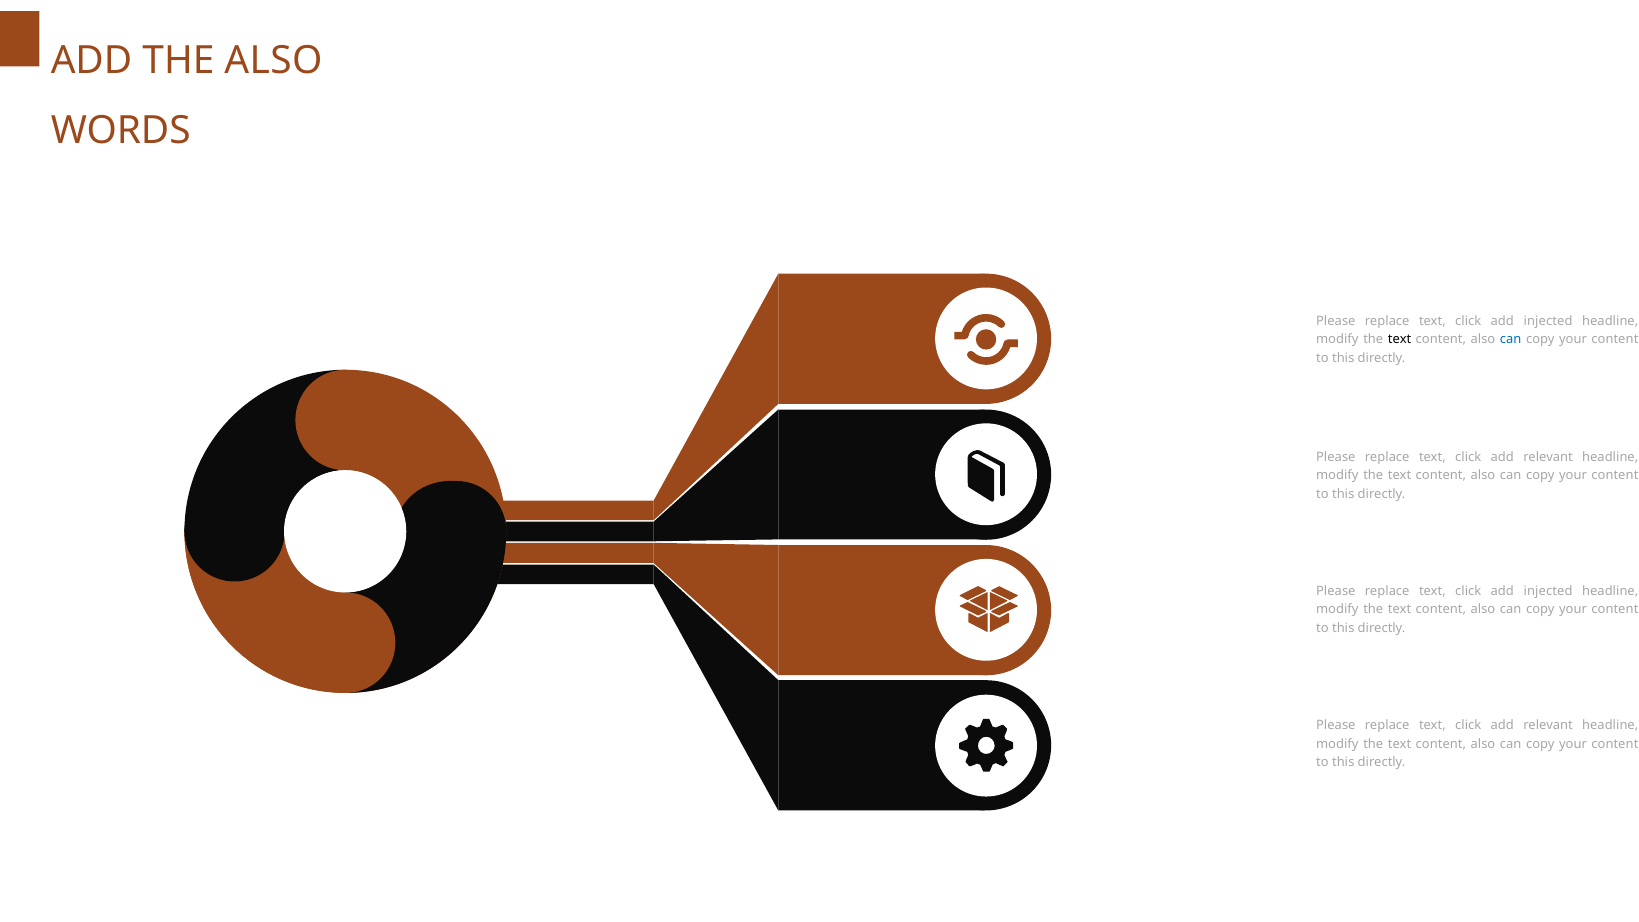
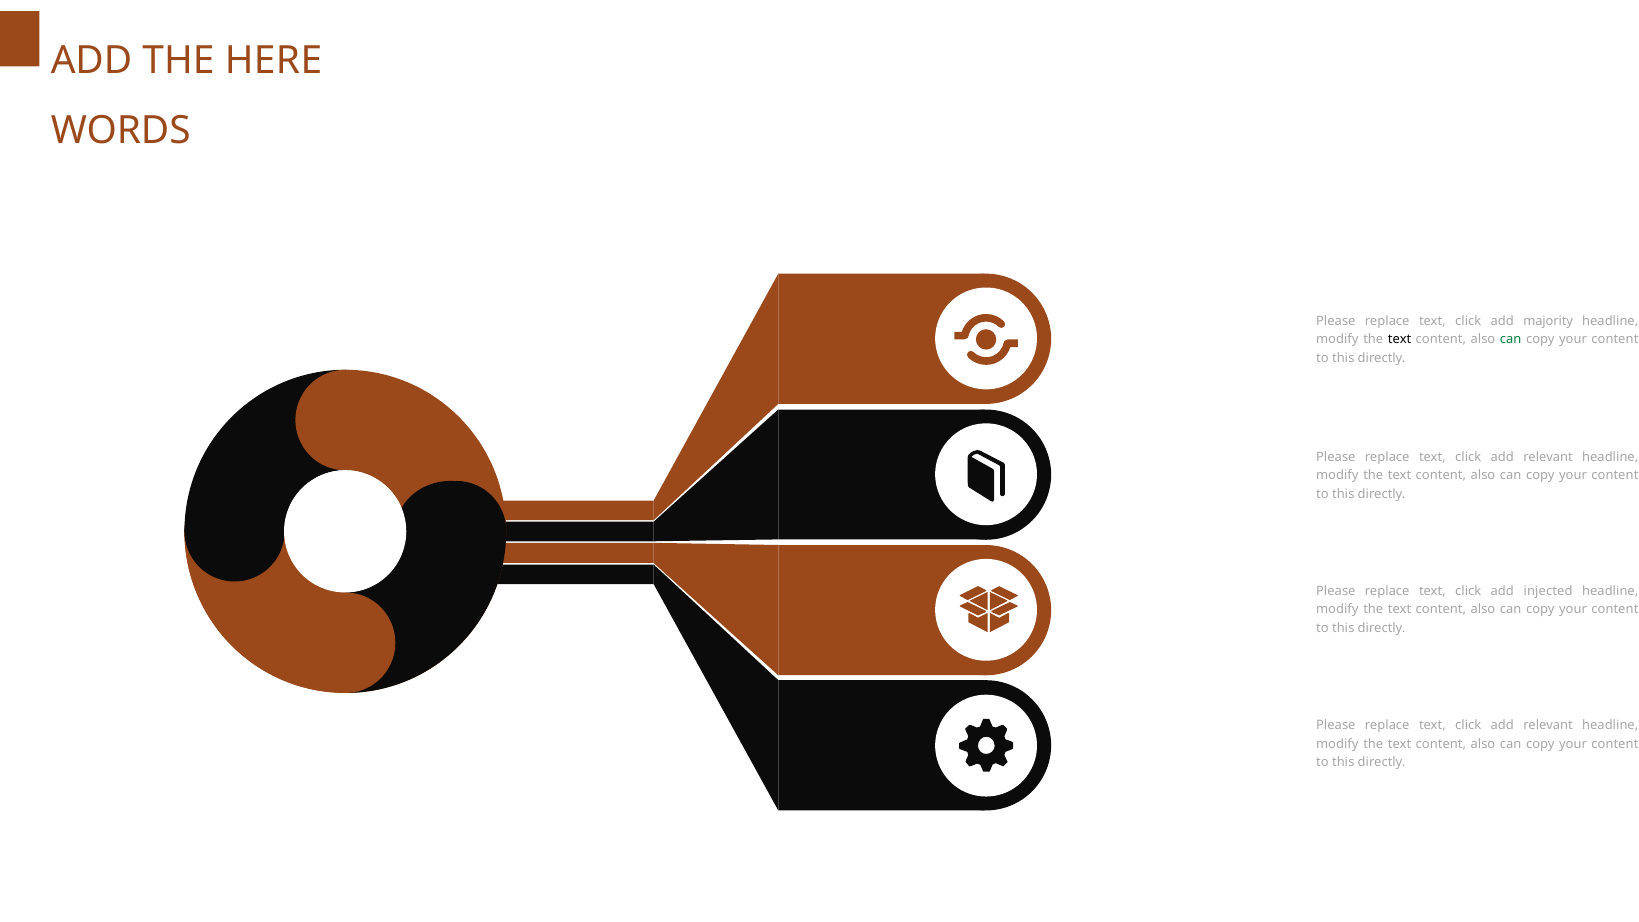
THE ALSO: ALSO -> HERE
injected at (1548, 321): injected -> majority
can at (1511, 340) colour: blue -> green
